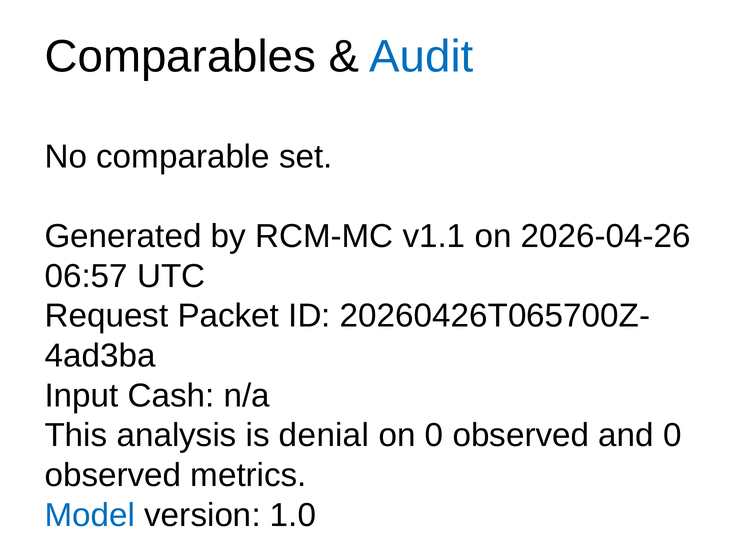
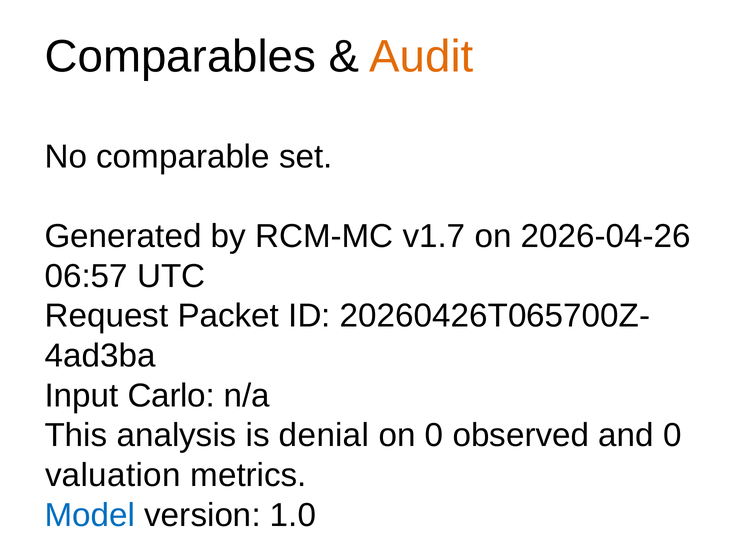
Audit colour: blue -> orange
v1.1: v1.1 -> v1.7
Cash: Cash -> Carlo
observed at (113, 475): observed -> valuation
